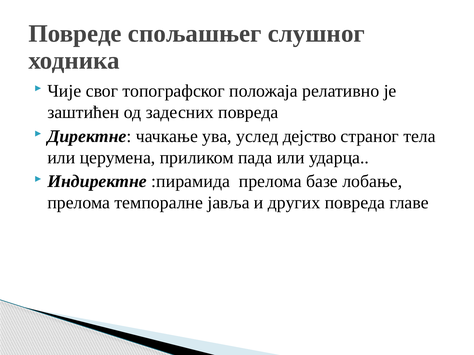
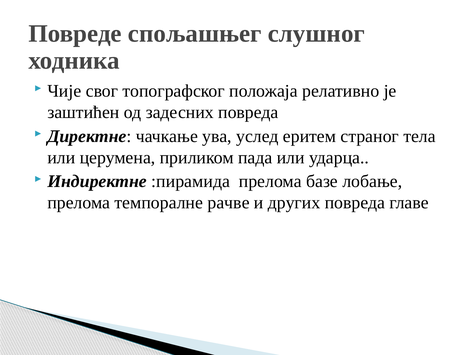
дејство: дејство -> еритем
јавља: јавља -> рачве
